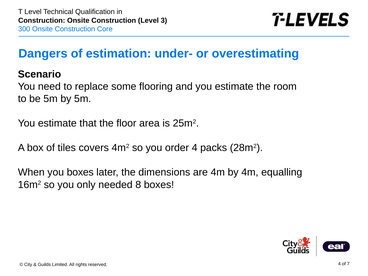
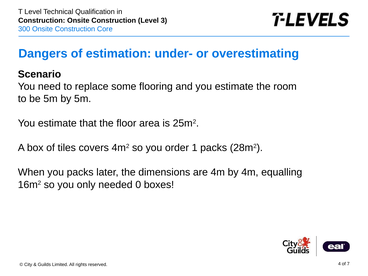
order 4: 4 -> 1
you boxes: boxes -> packs
8: 8 -> 0
